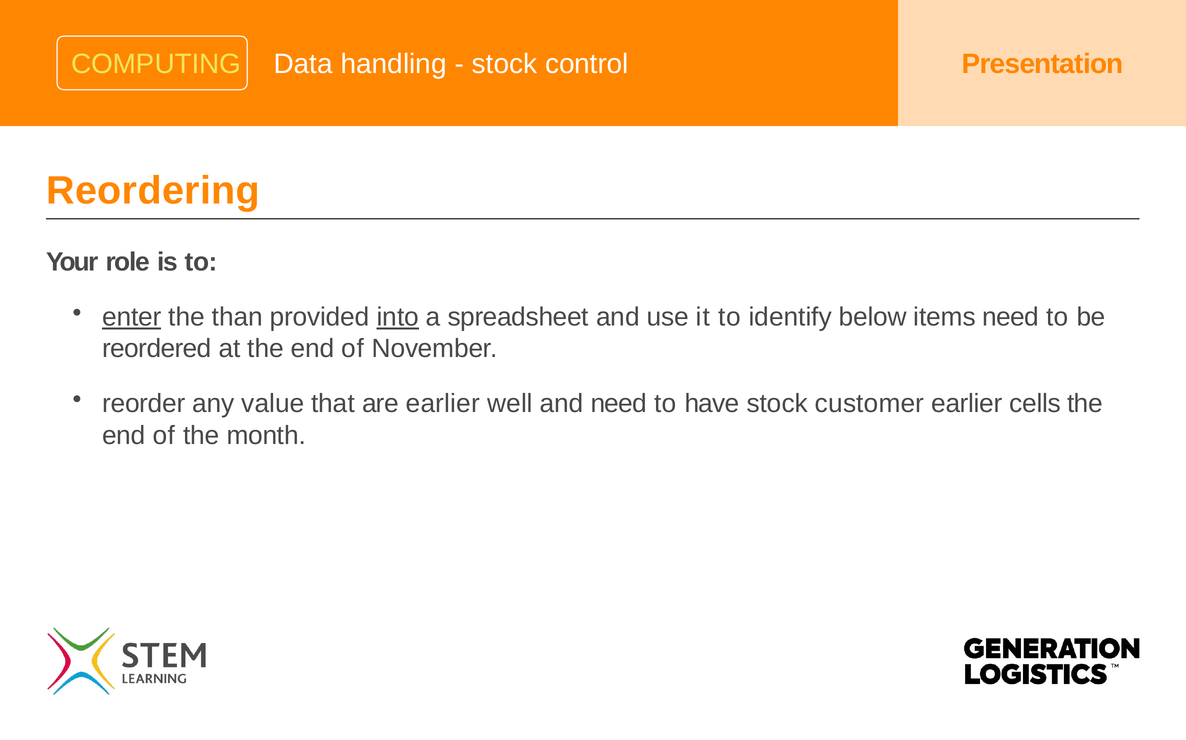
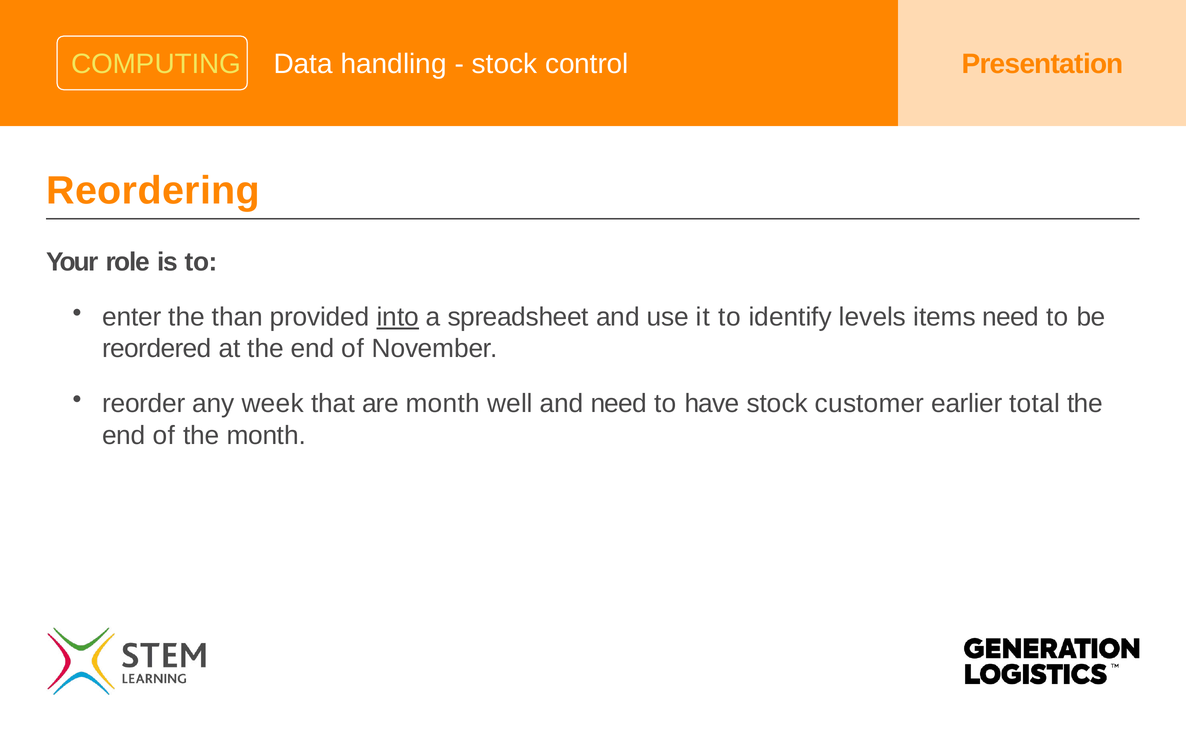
enter underline: present -> none
below: below -> levels
value: value -> week
are earlier: earlier -> month
cells: cells -> total
